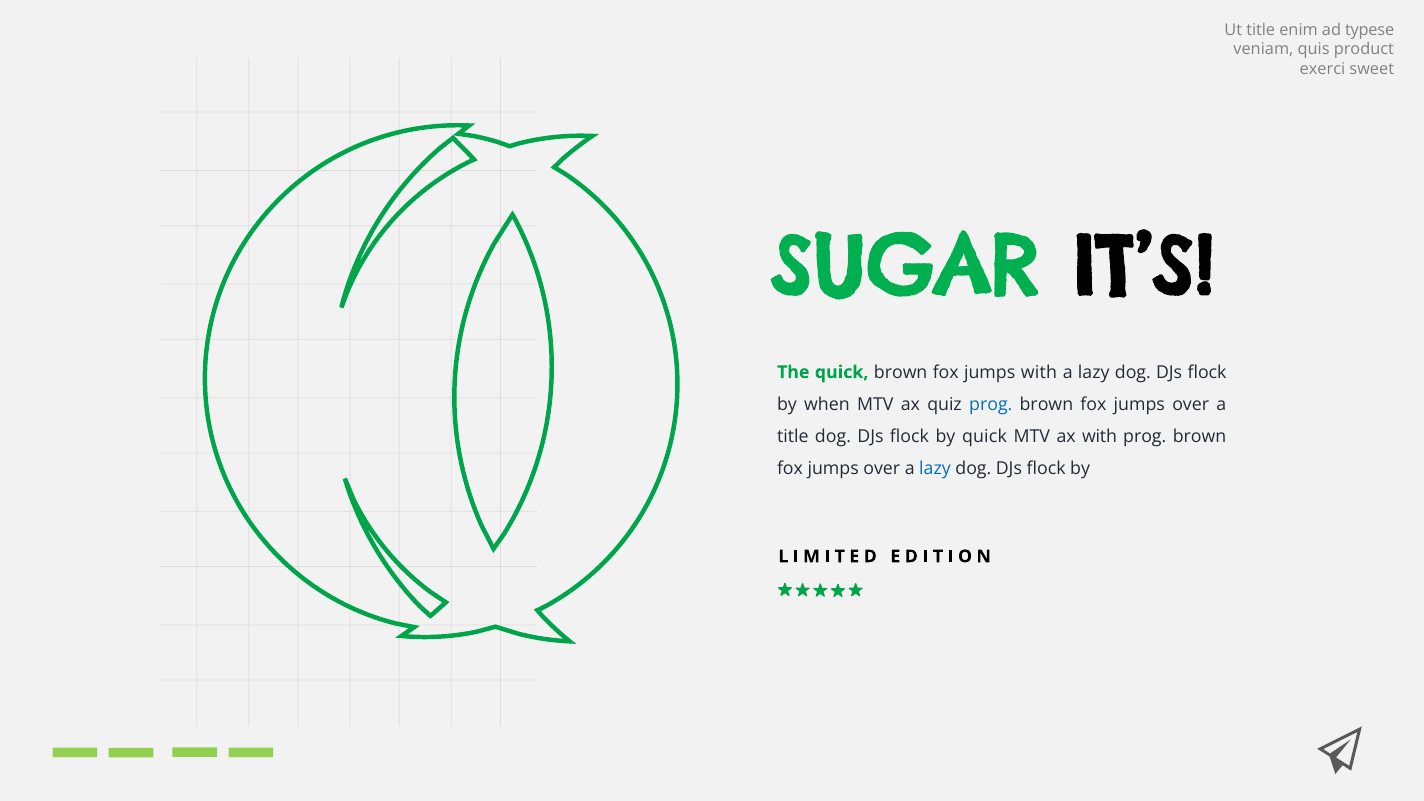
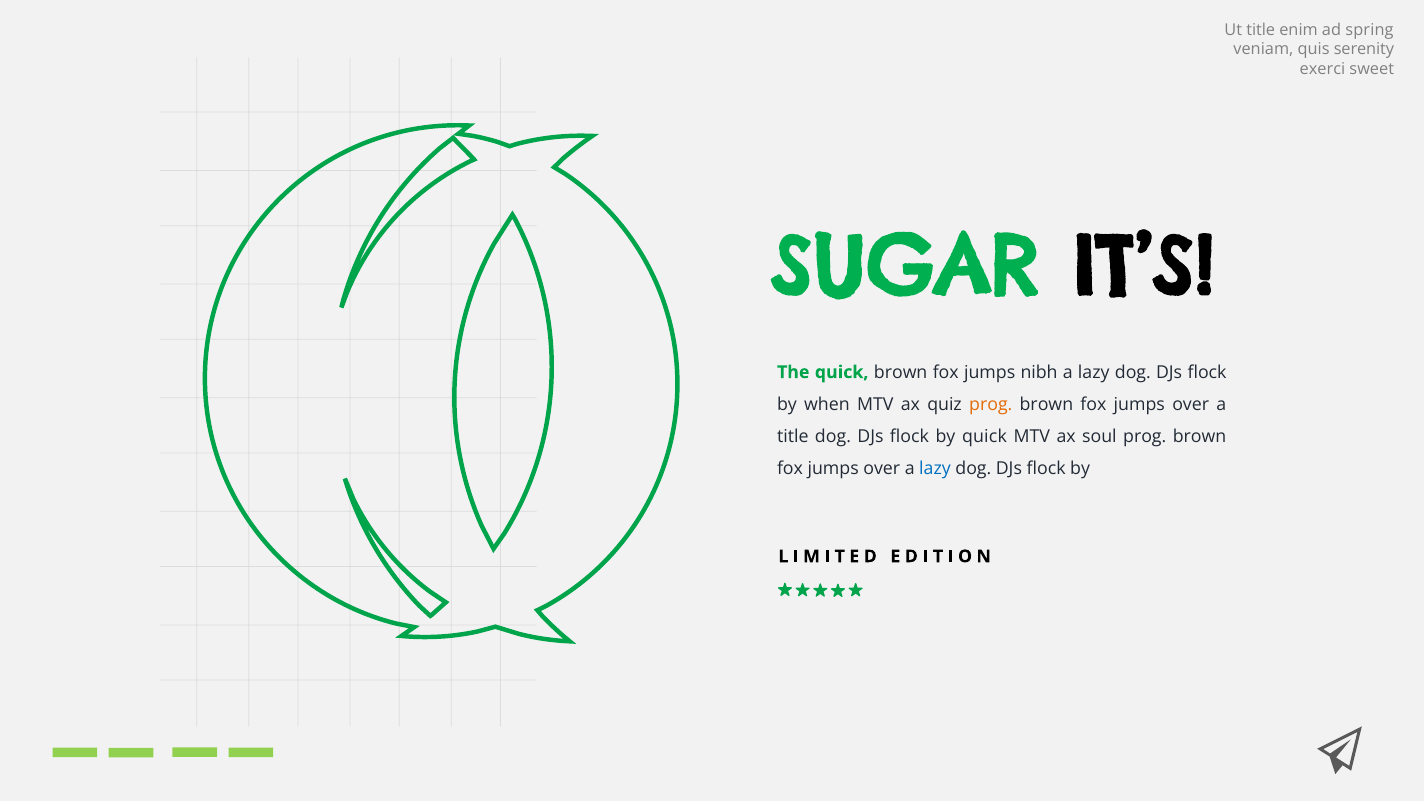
typese: typese -> spring
product: product -> serenity
jumps with: with -> nibh
prog at (991, 404) colour: blue -> orange
ax with: with -> soul
